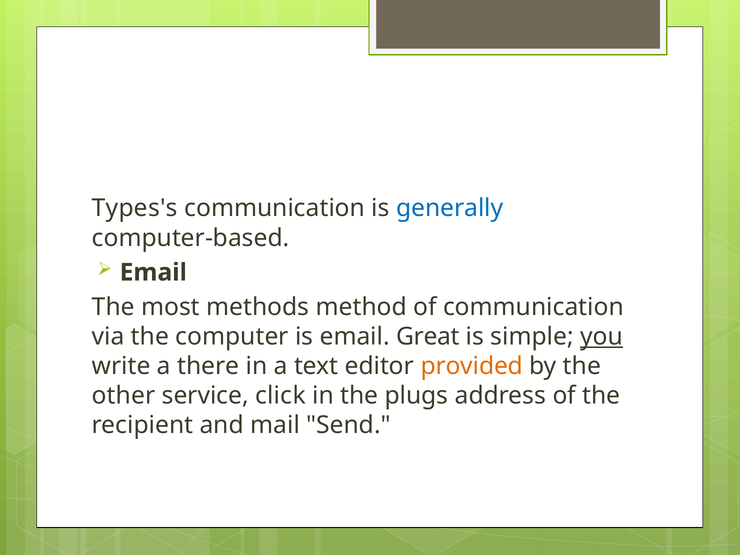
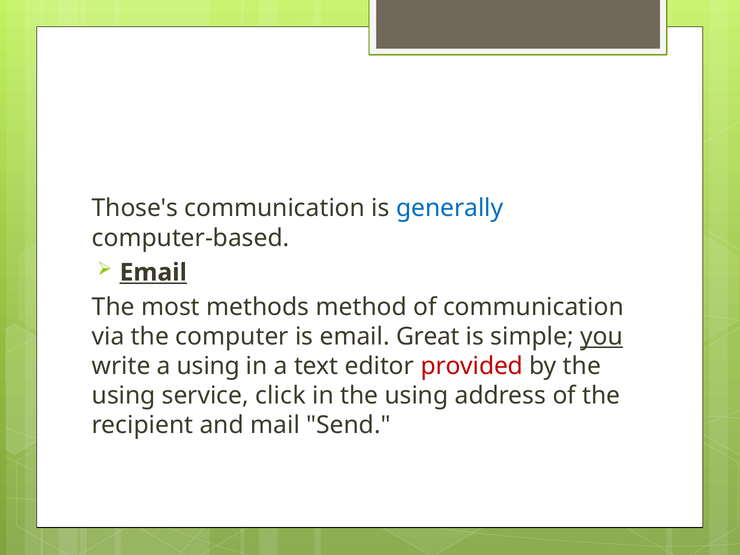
Types's: Types's -> Those's
Email at (153, 272) underline: none -> present
a there: there -> using
provided colour: orange -> red
other at (124, 396): other -> using
in the plugs: plugs -> using
